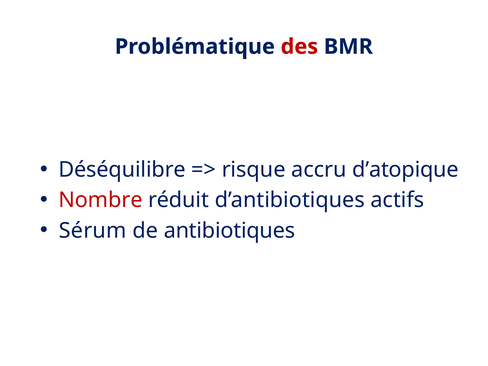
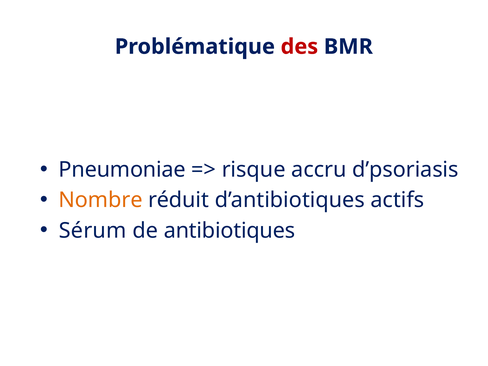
Déséquilibre: Déséquilibre -> Pneumoniae
d’atopique: d’atopique -> d’psoriasis
Nombre colour: red -> orange
